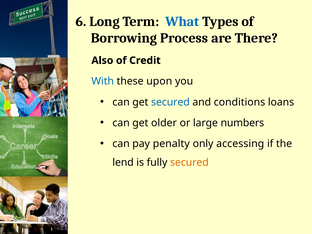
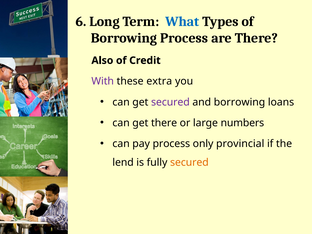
With colour: blue -> purple
upon: upon -> extra
secured at (170, 102) colour: blue -> purple
and conditions: conditions -> borrowing
get older: older -> there
pay penalty: penalty -> process
accessing: accessing -> provincial
